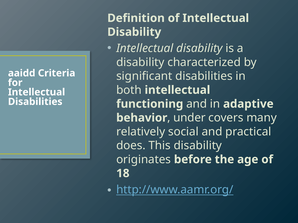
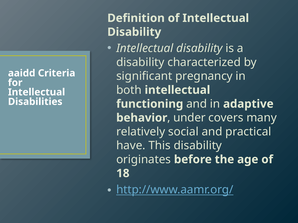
significant disabilities: disabilities -> pregnancy
does: does -> have
